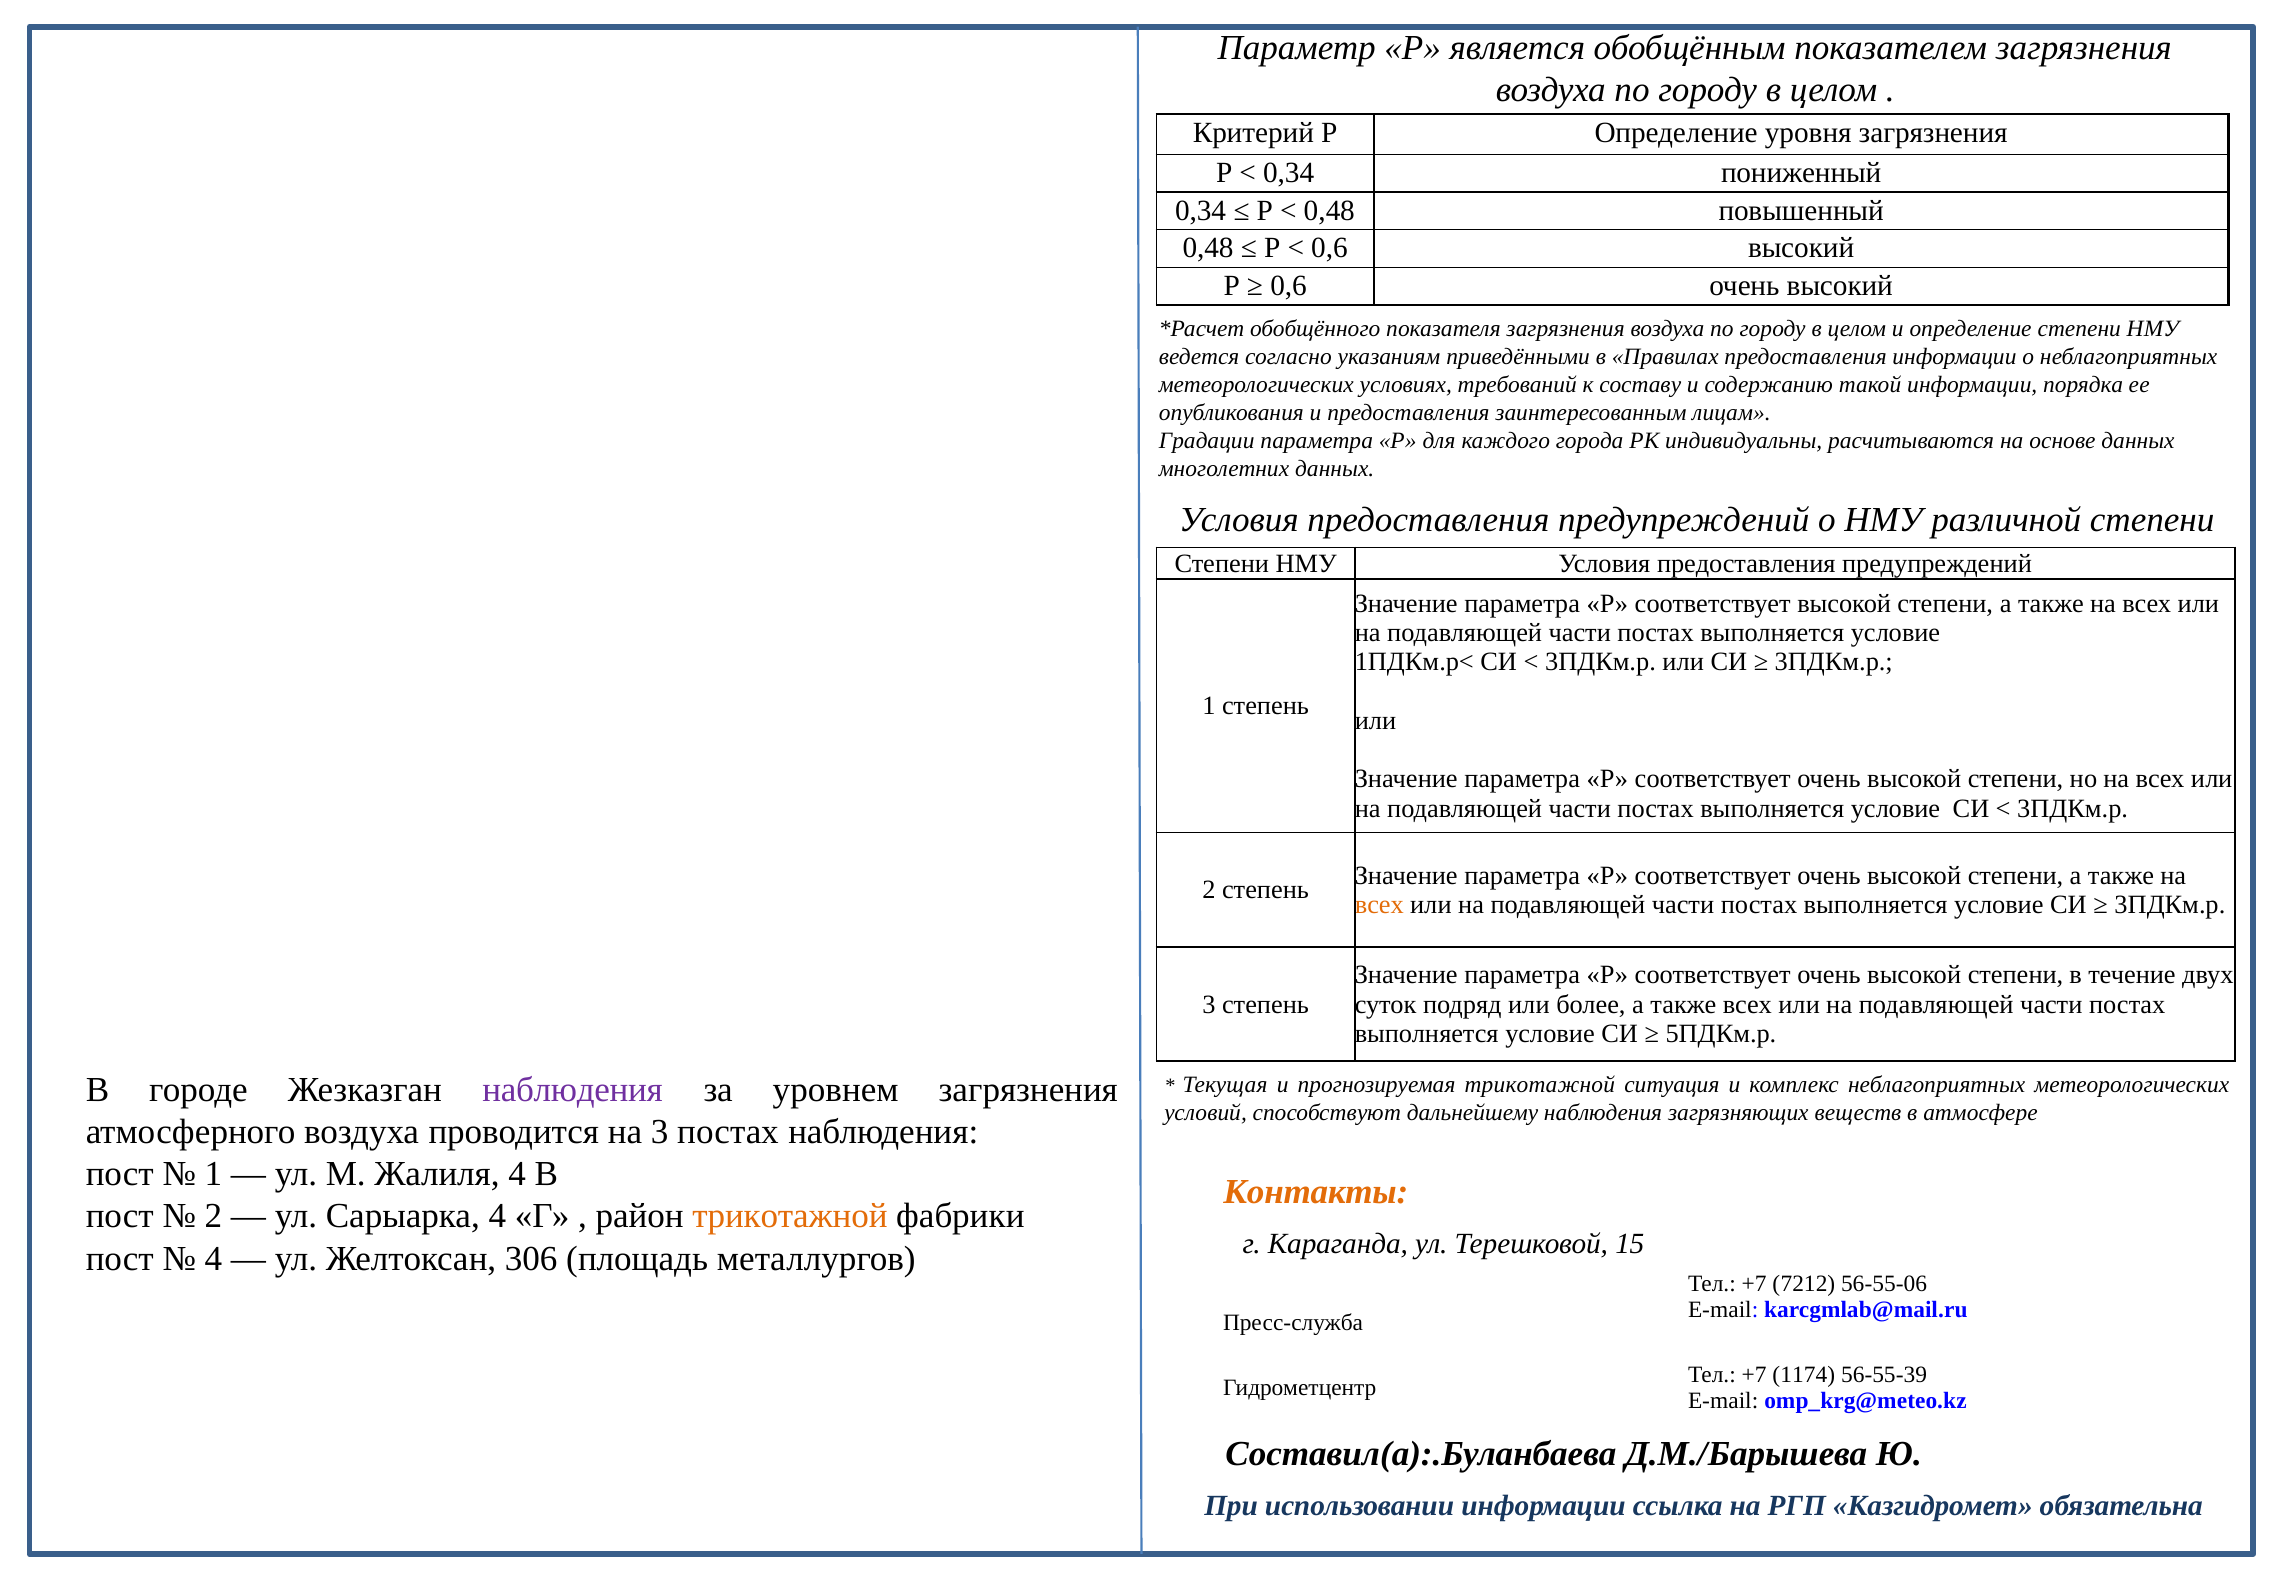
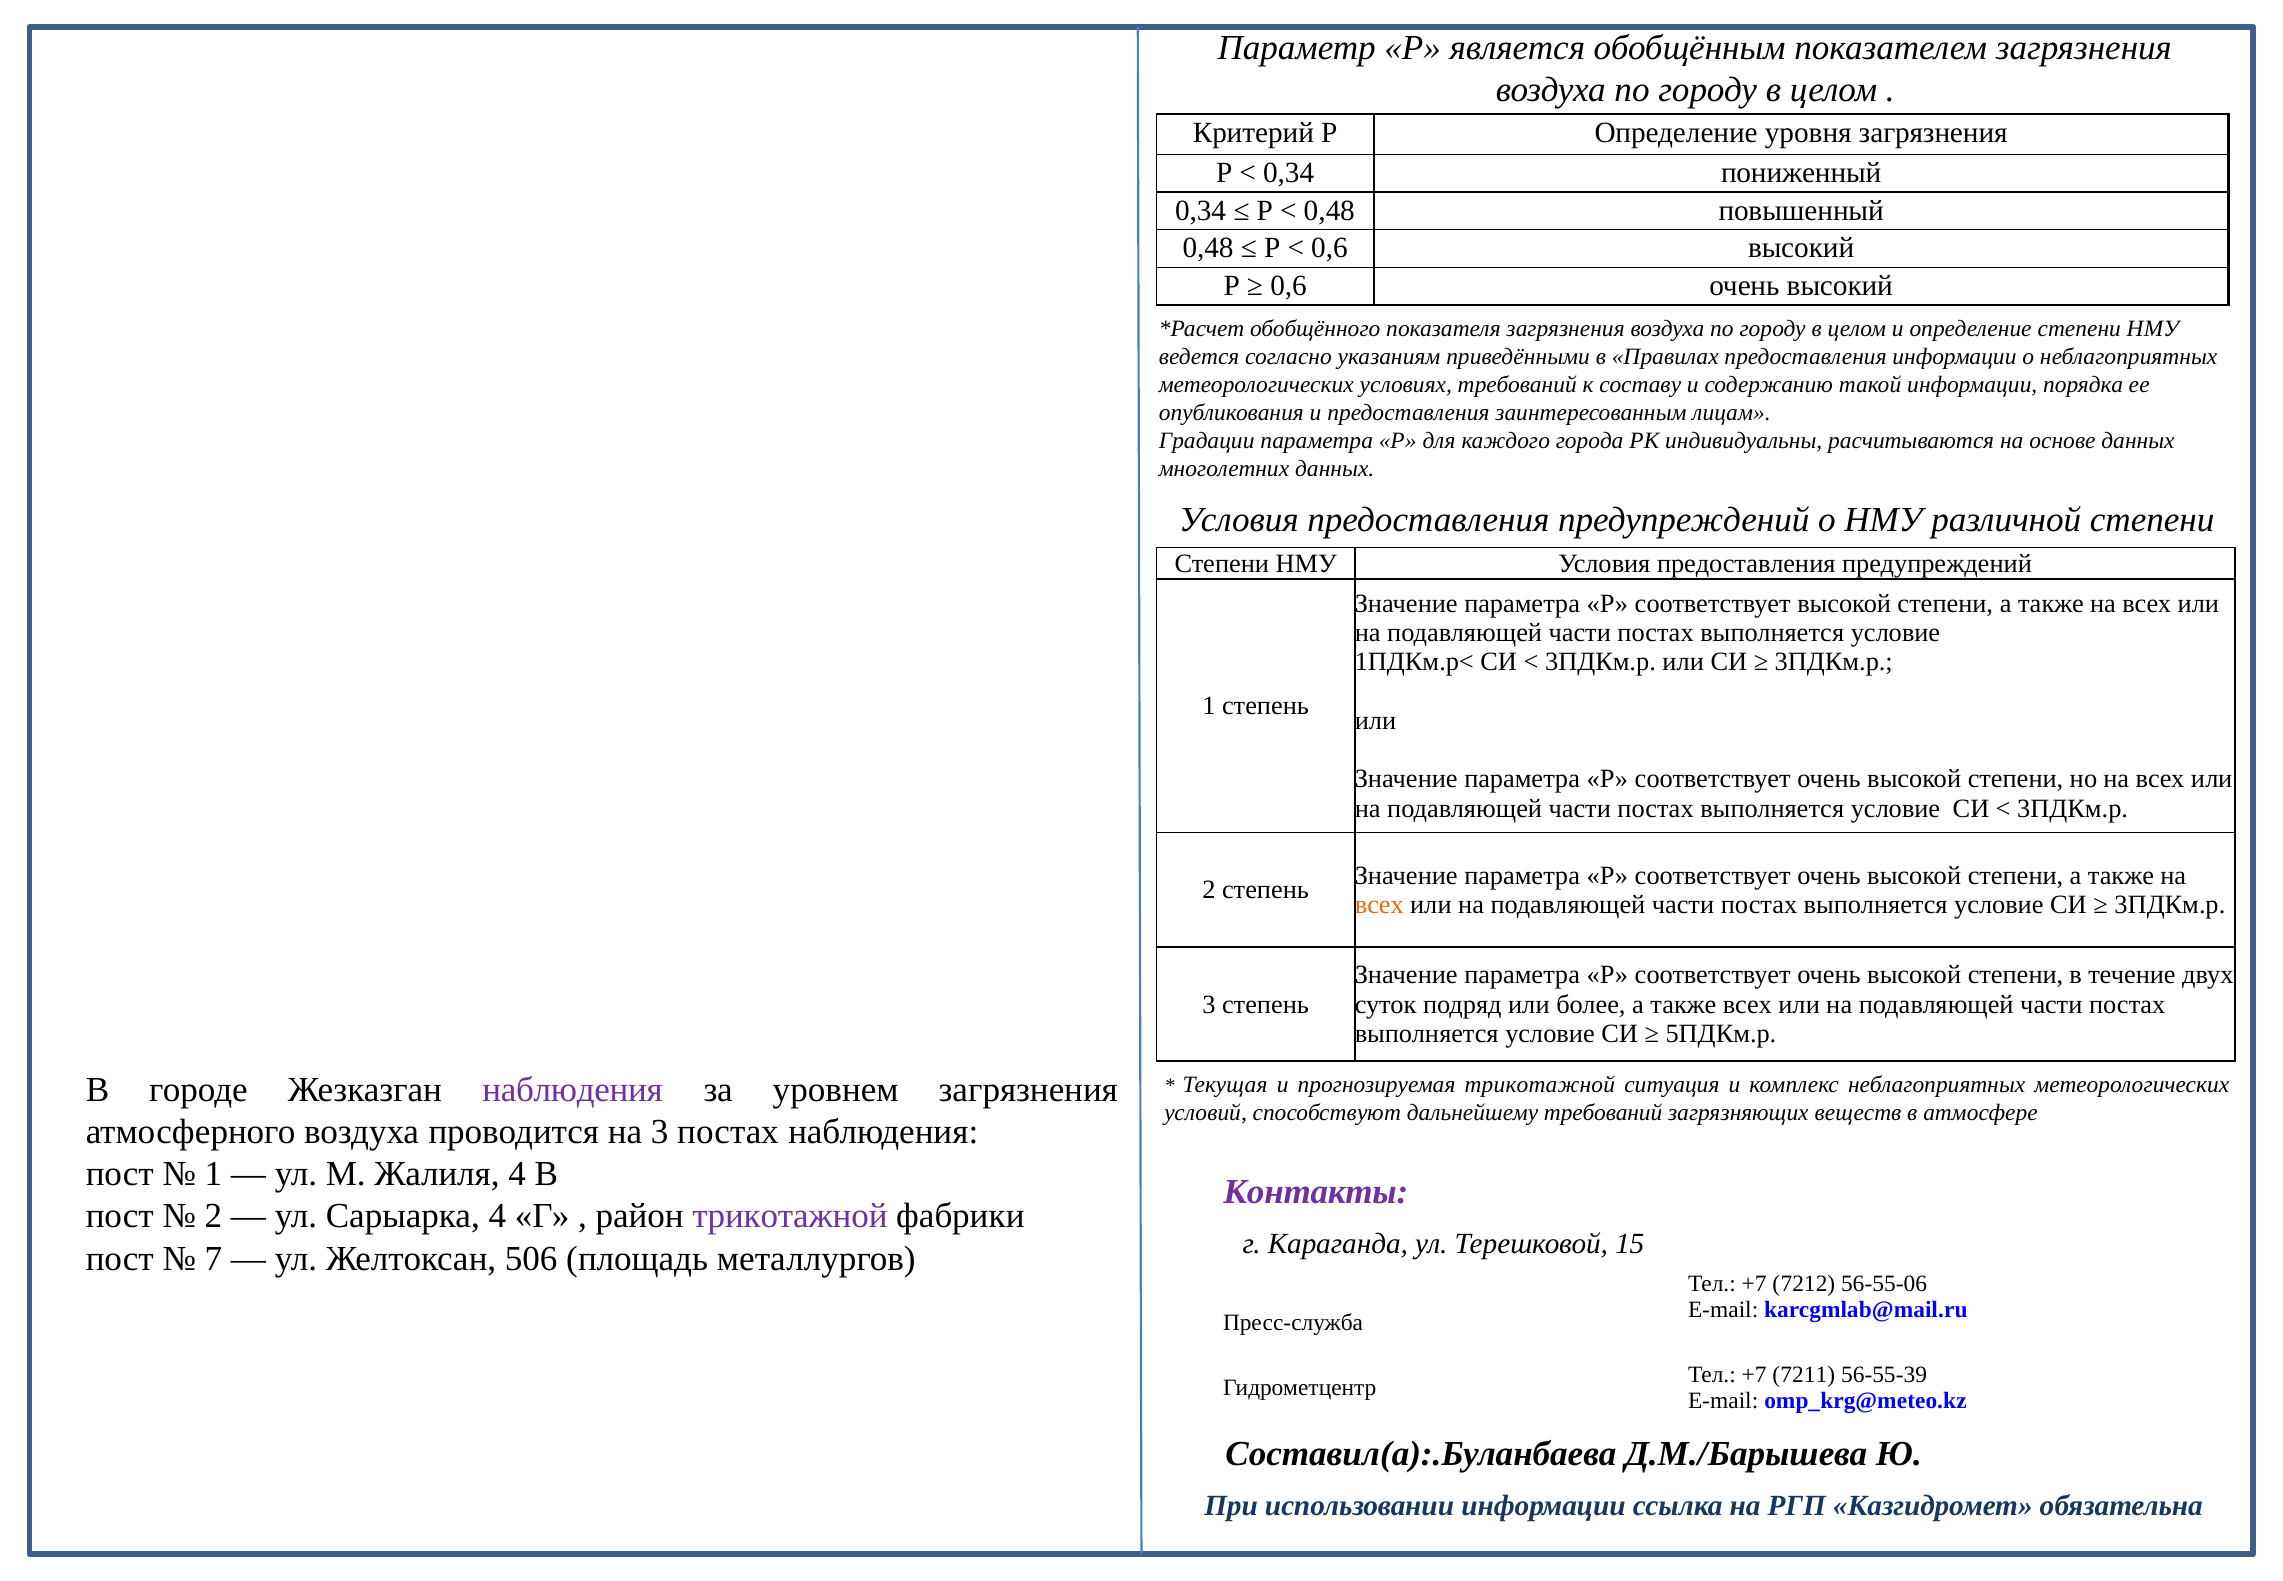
дальнейшему наблюдения: наблюдения -> требований
Контакты colour: orange -> purple
трикотажной at (790, 1216) colour: orange -> purple
4 at (213, 1258): 4 -> 7
306: 306 -> 506
1174: 1174 -> 7211
